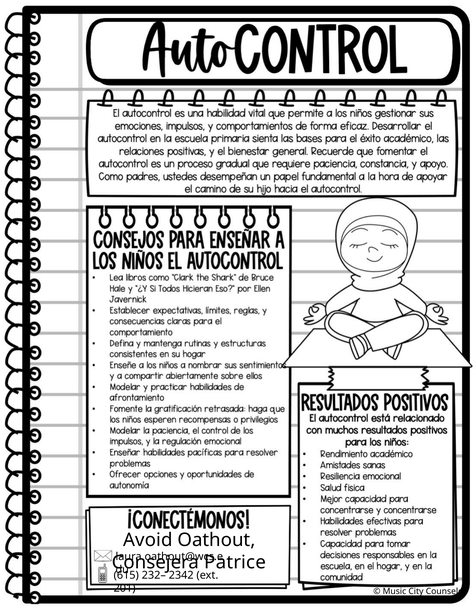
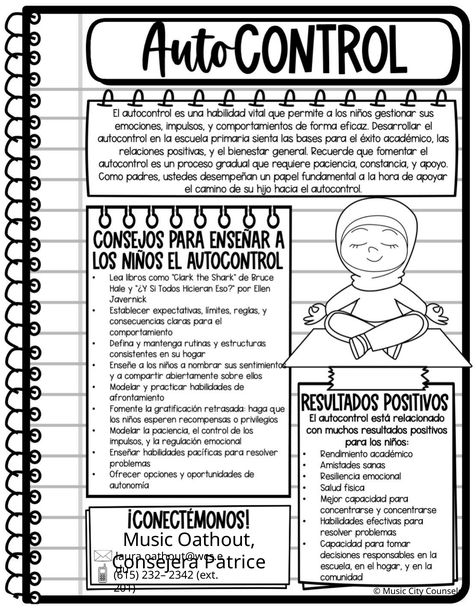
Avoid at (148, 540): Avoid -> Music
